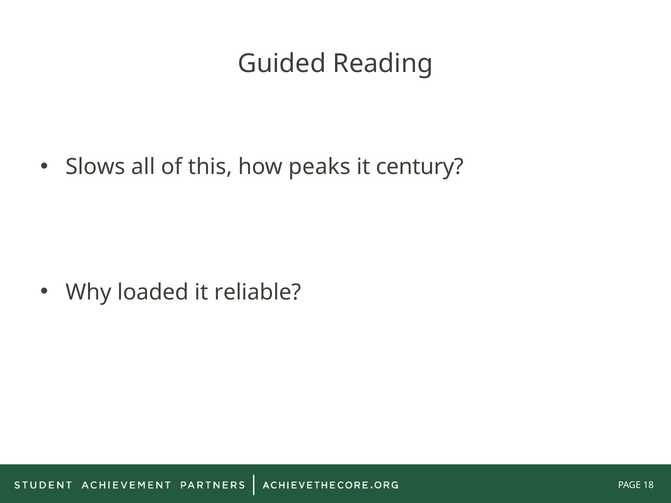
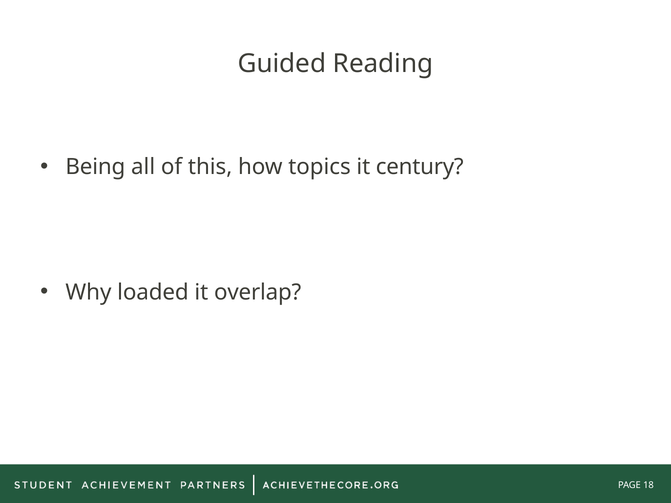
Slows: Slows -> Being
peaks: peaks -> topics
reliable: reliable -> overlap
